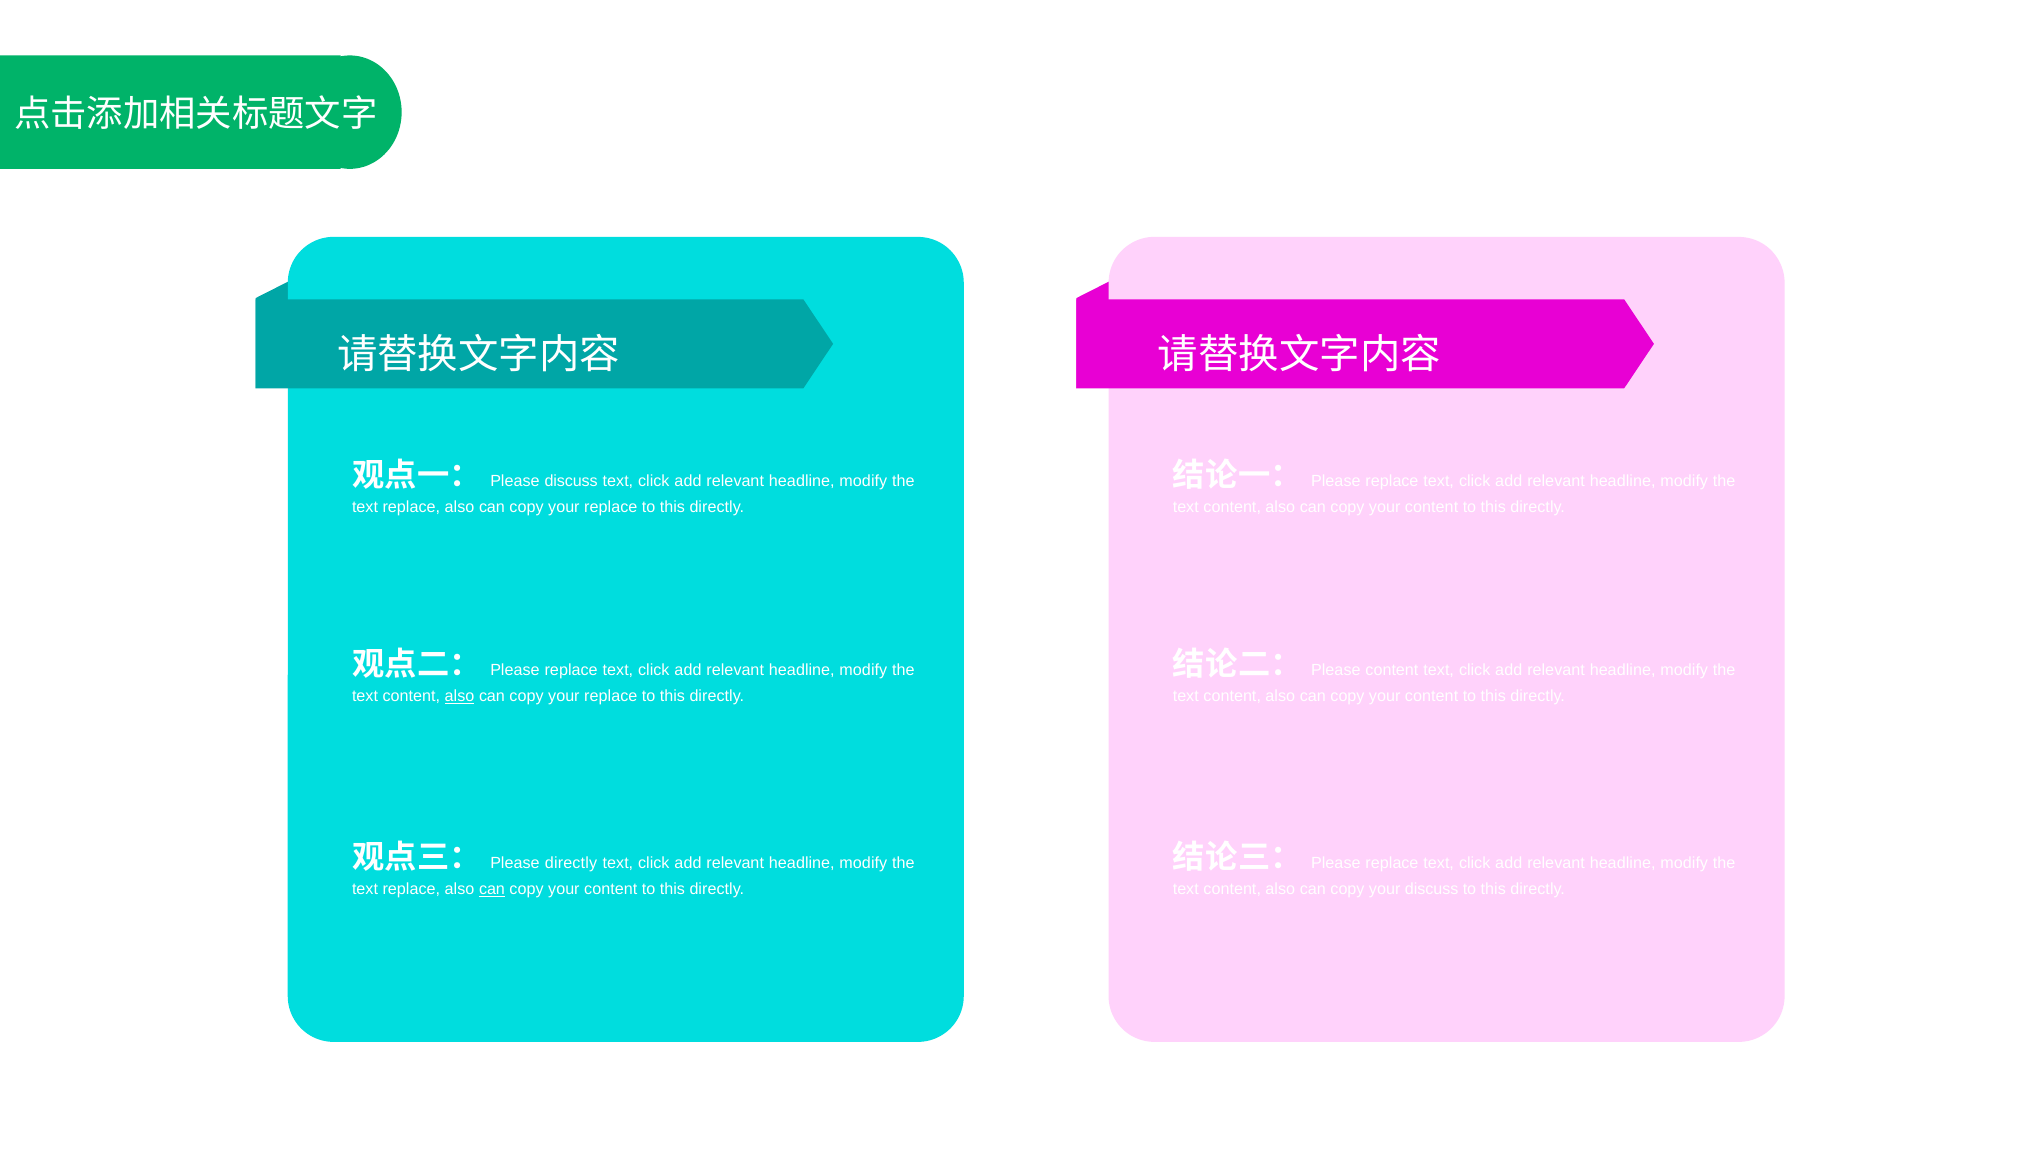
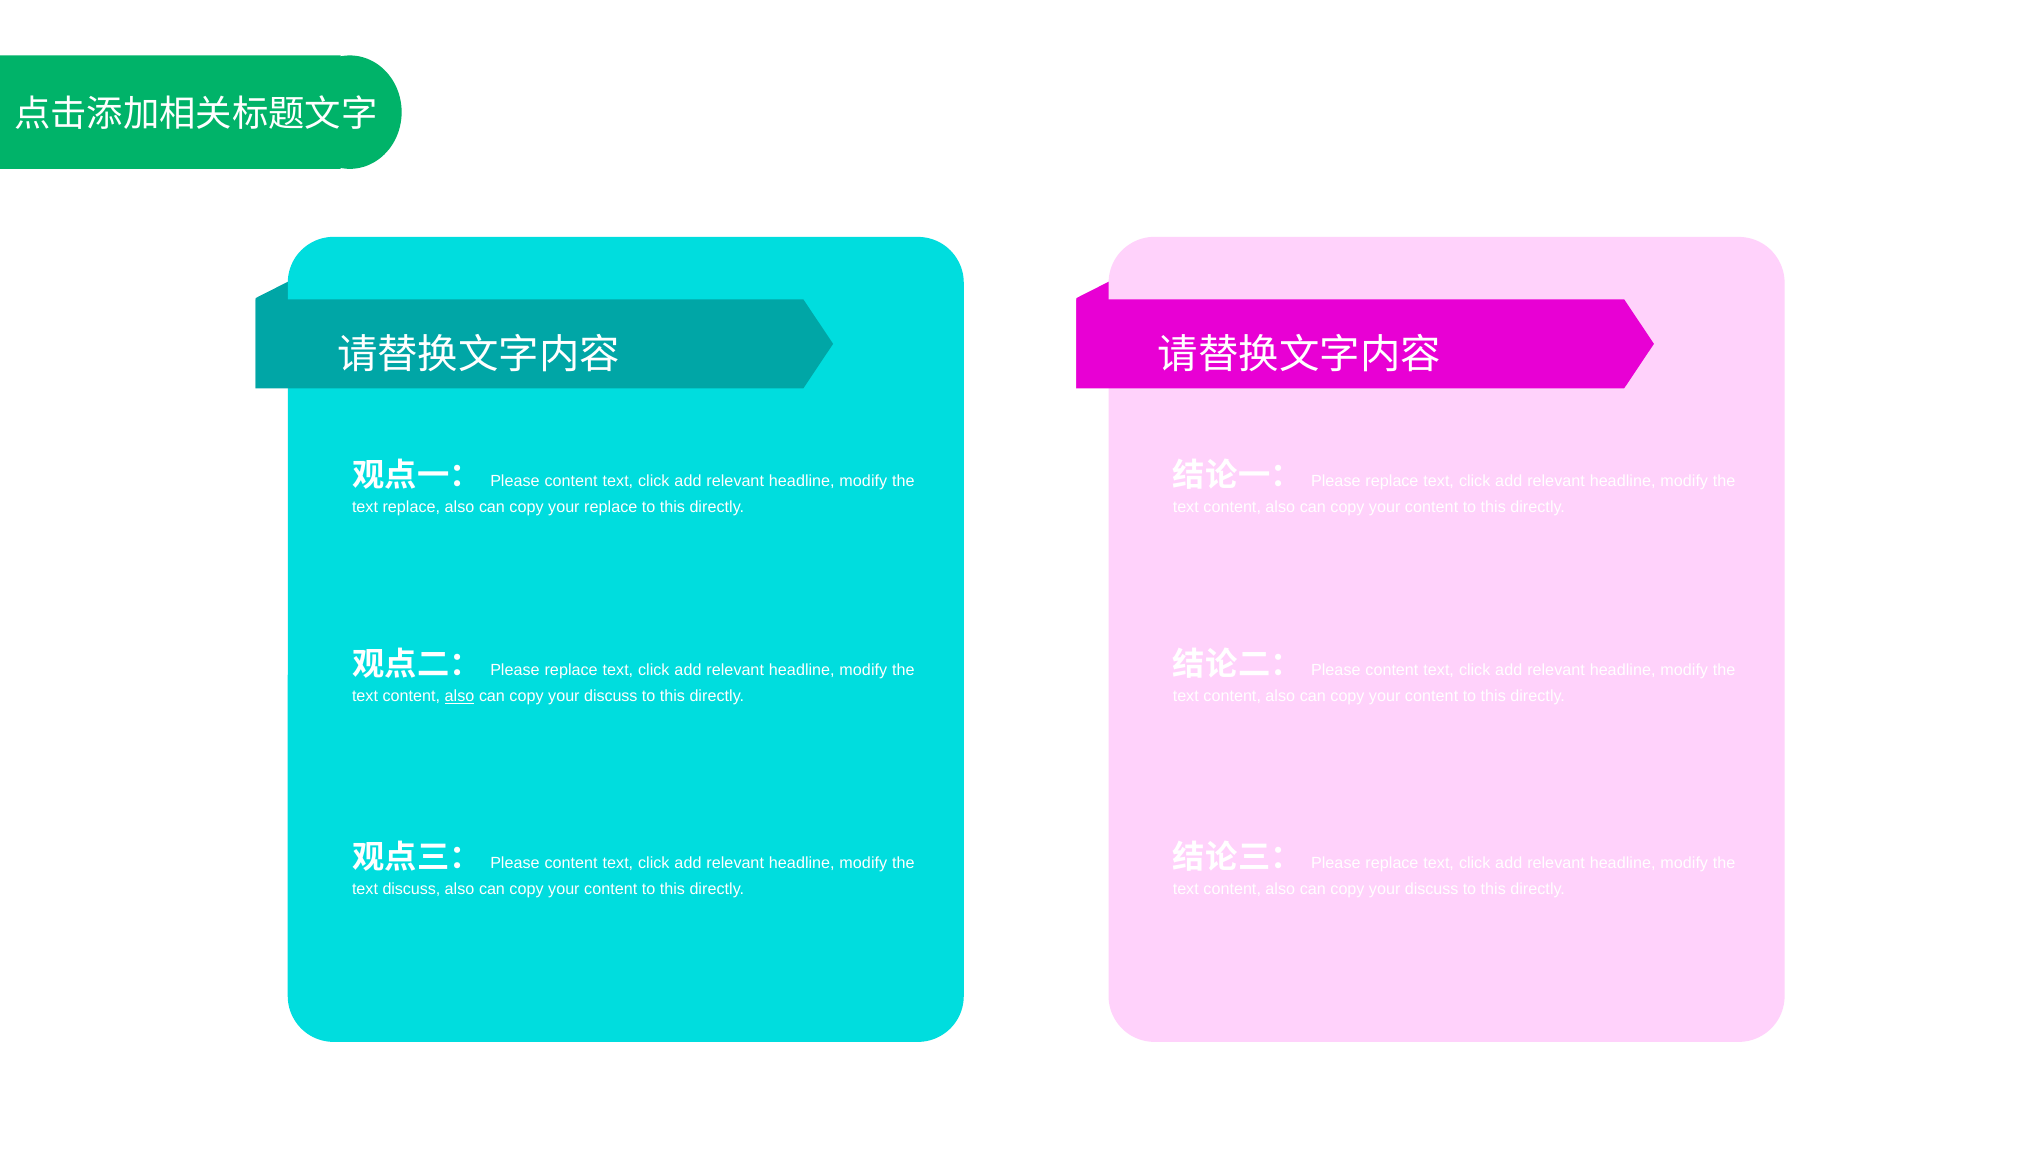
discuss at (571, 481): discuss -> content
replace at (611, 696): replace -> discuss
directly at (571, 863): directly -> content
replace at (411, 889): replace -> discuss
can at (492, 889) underline: present -> none
